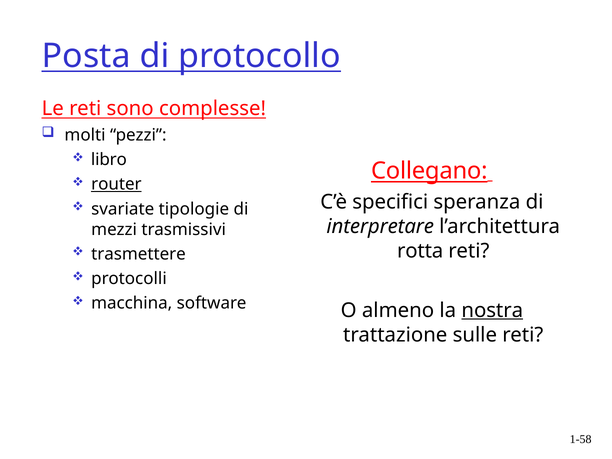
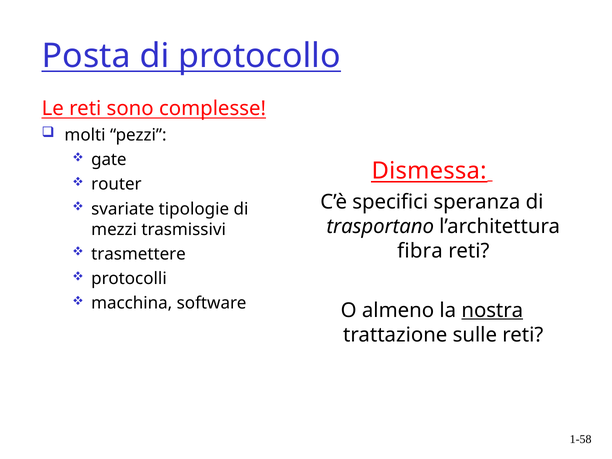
libro: libro -> gate
Collegano: Collegano -> Dismessa
router underline: present -> none
interpretare: interpretare -> trasportano
rotta: rotta -> fibra
